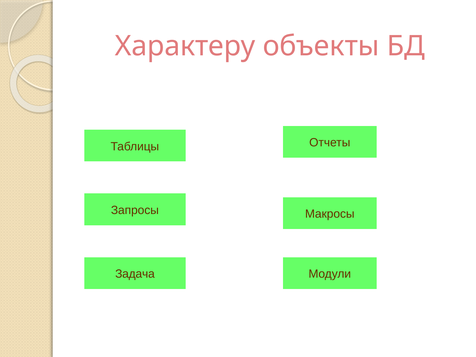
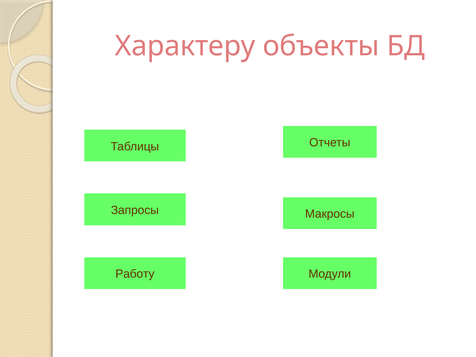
Задача: Задача -> Работу
